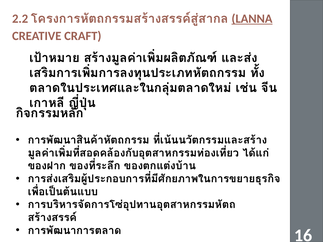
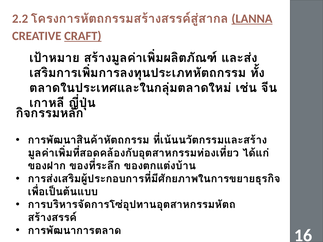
CRAFT underline: none -> present
